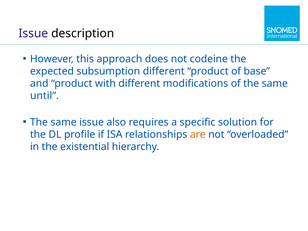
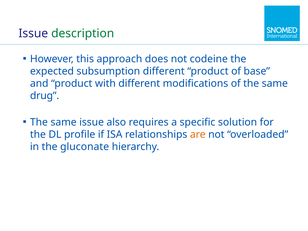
description colour: black -> green
until: until -> drug
existential: existential -> gluconate
